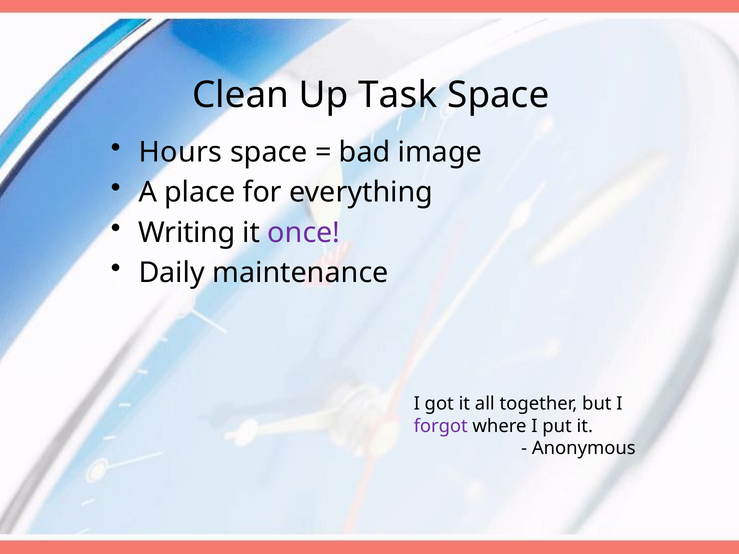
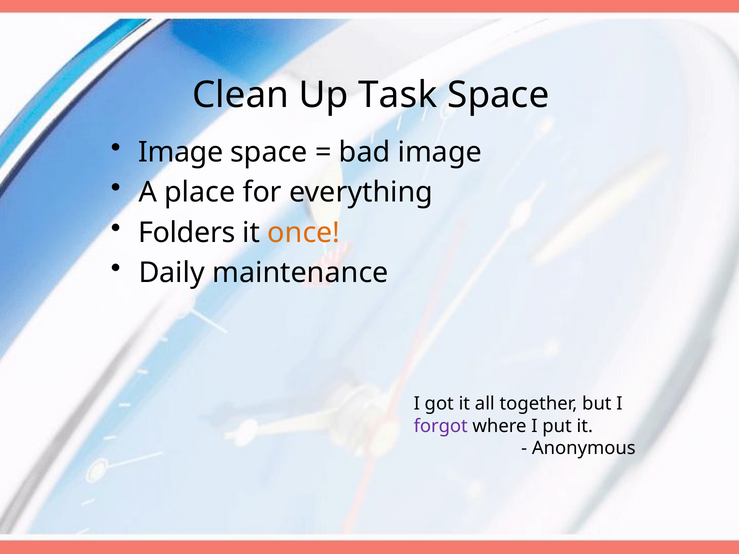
Hours at (181, 152): Hours -> Image
Writing: Writing -> Folders
once colour: purple -> orange
